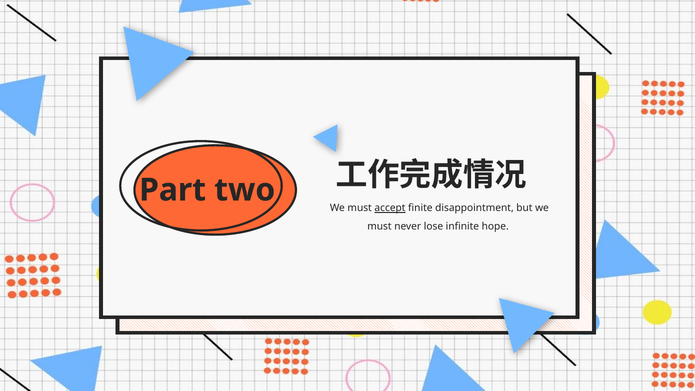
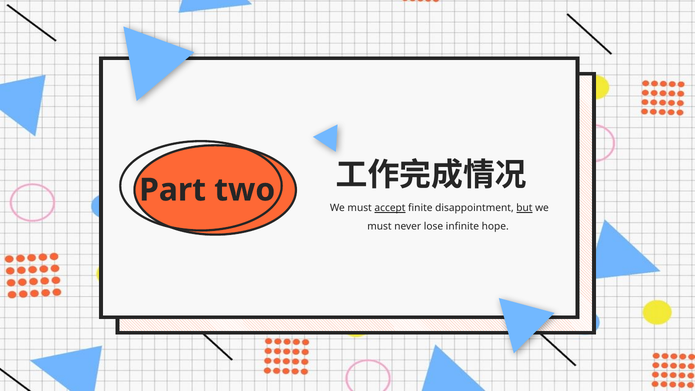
but underline: none -> present
